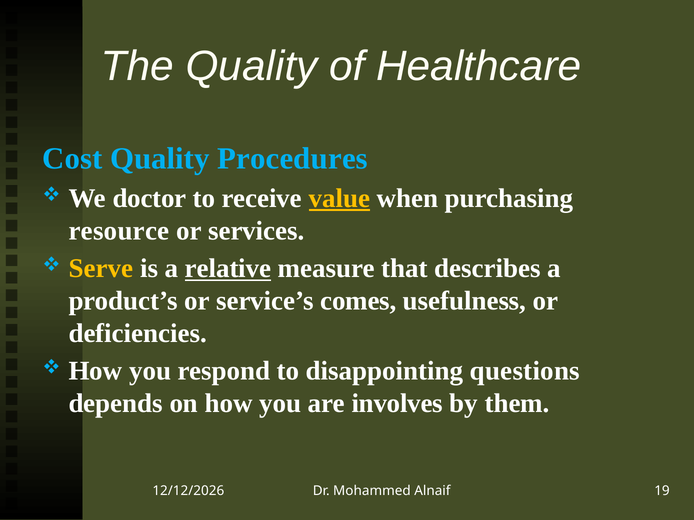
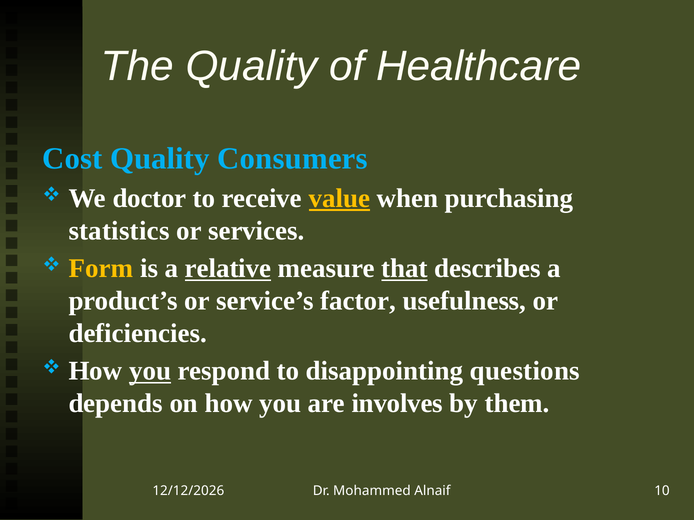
Procedures: Procedures -> Consumers
resource: resource -> statistics
Serve: Serve -> Form
that underline: none -> present
comes: comes -> factor
you at (150, 371) underline: none -> present
19: 19 -> 10
